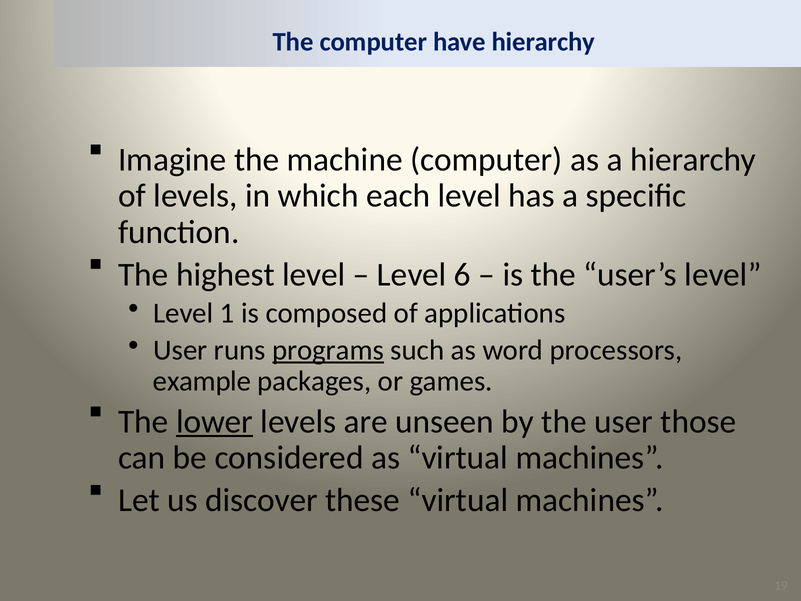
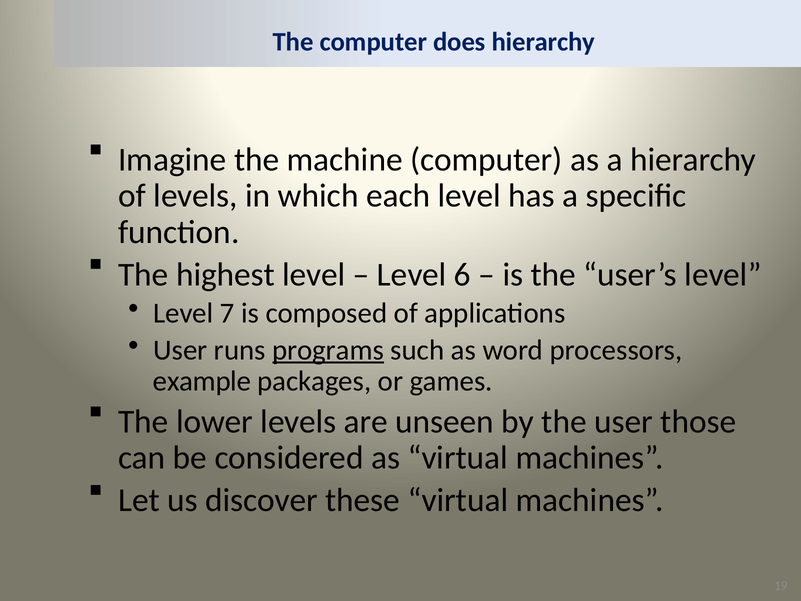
have: have -> does
1: 1 -> 7
lower underline: present -> none
